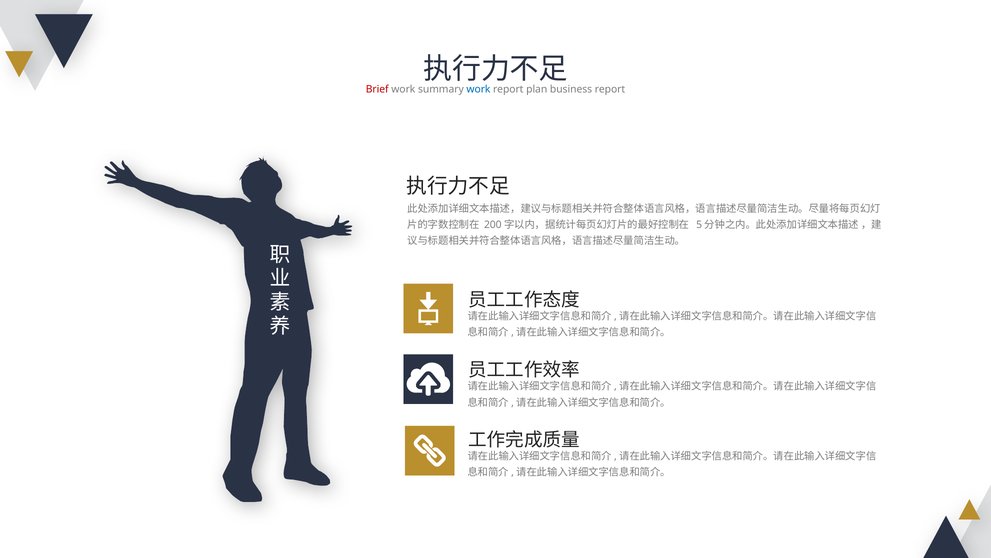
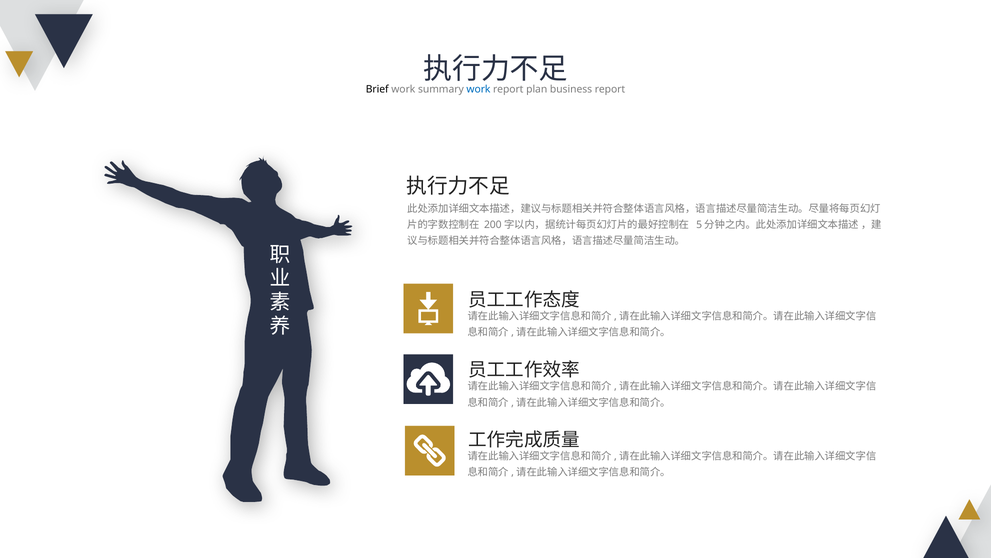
Brief colour: red -> black
